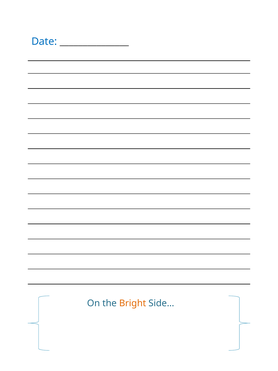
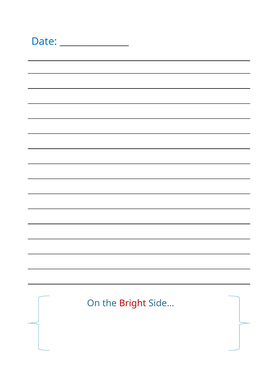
Bright colour: orange -> red
